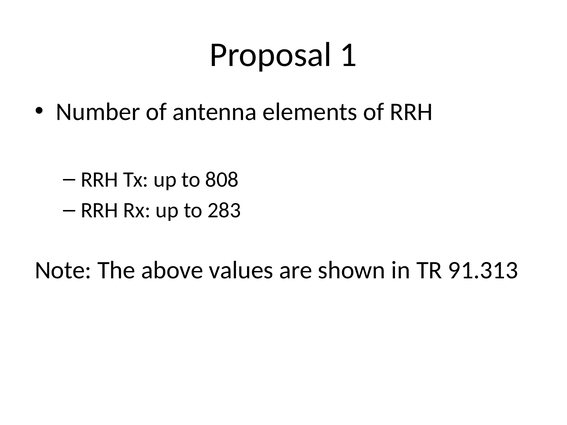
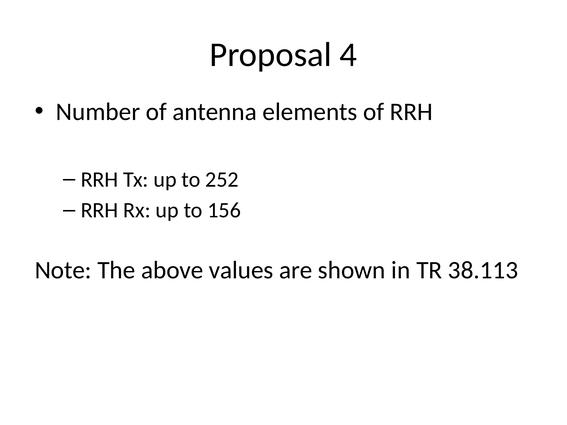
1: 1 -> 4
808: 808 -> 252
283: 283 -> 156
91.313: 91.313 -> 38.113
